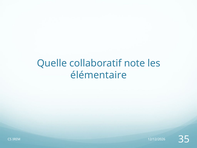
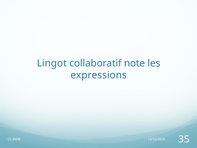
Quelle: Quelle -> Lingot
élémentaire: élémentaire -> expressions
